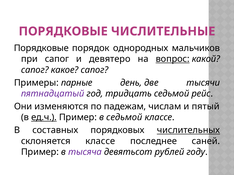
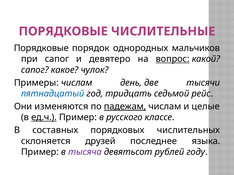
какое сапог: сапог -> чулок
Примеры парные: парные -> числам
пятнадцатый colour: purple -> blue
падежам underline: none -> present
пятый: пятый -> целые
в седьмой: седьмой -> русского
числительных underline: present -> none
склоняется классе: классе -> друзей
саней: саней -> языка
